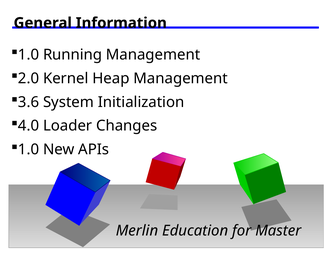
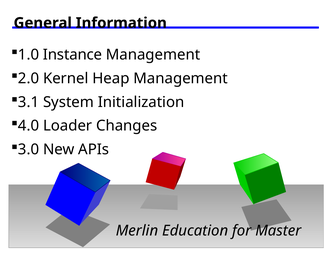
Running: Running -> Instance
3.6: 3.6 -> 3.1
1.0 at (29, 149): 1.0 -> 3.0
